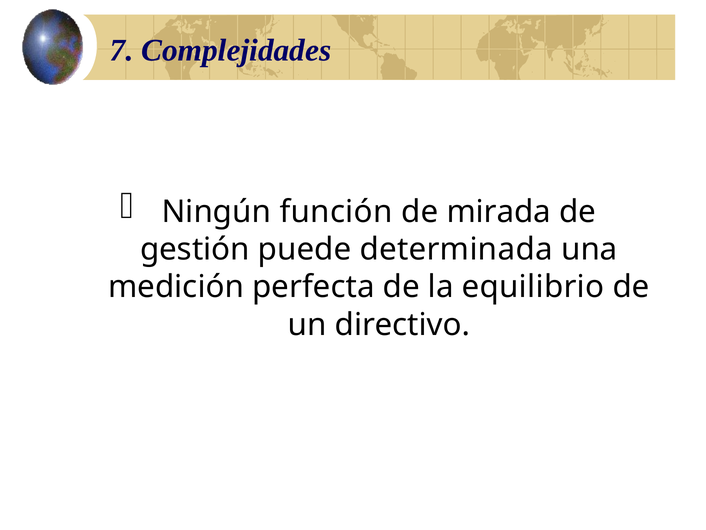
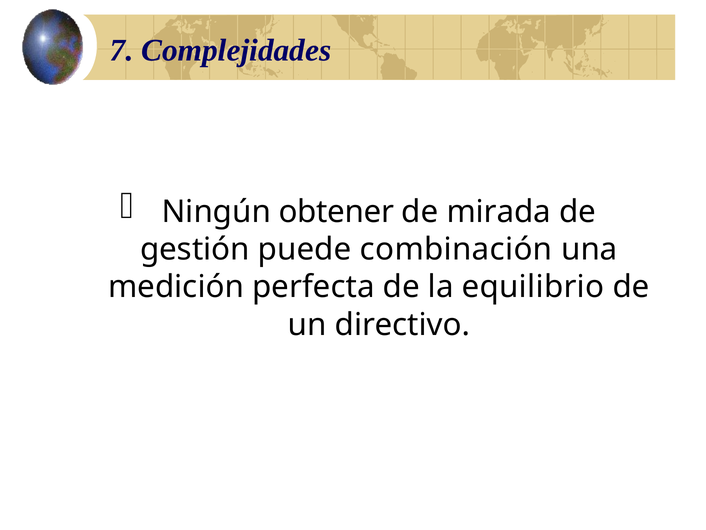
función: función -> obtener
determinada: determinada -> combinación
